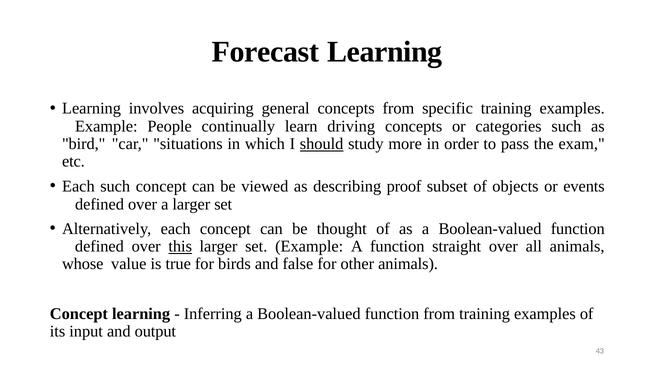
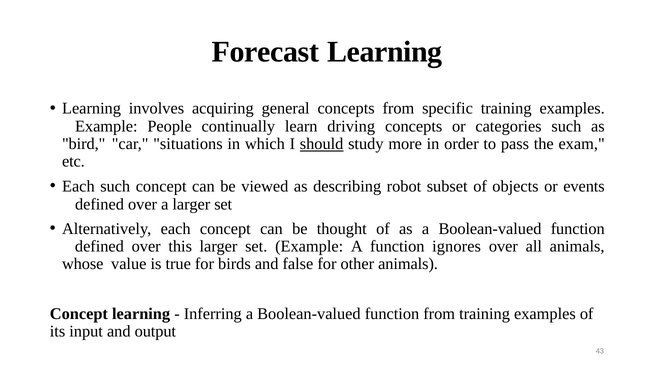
proof: proof -> robot
this underline: present -> none
straight: straight -> ignores
